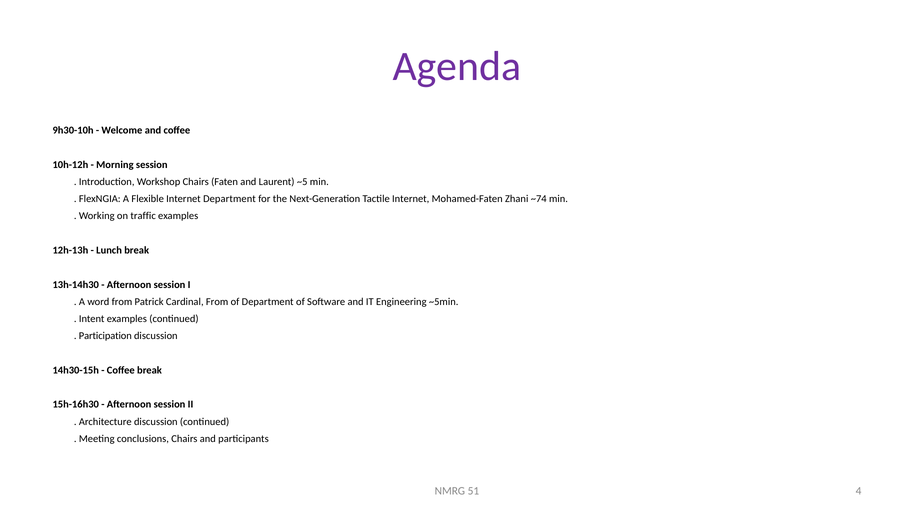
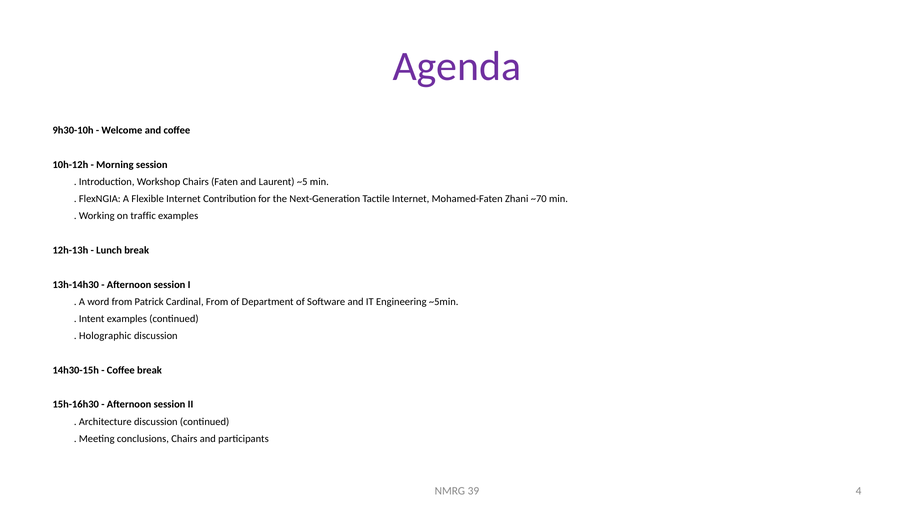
Internet Department: Department -> Contribution
~74: ~74 -> ~70
Participation: Participation -> Holographic
51: 51 -> 39
